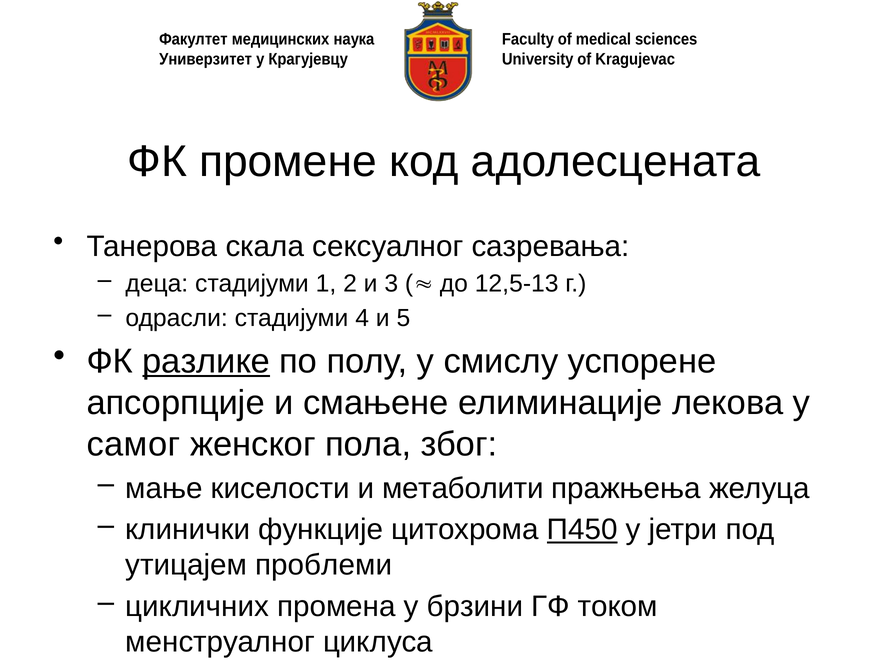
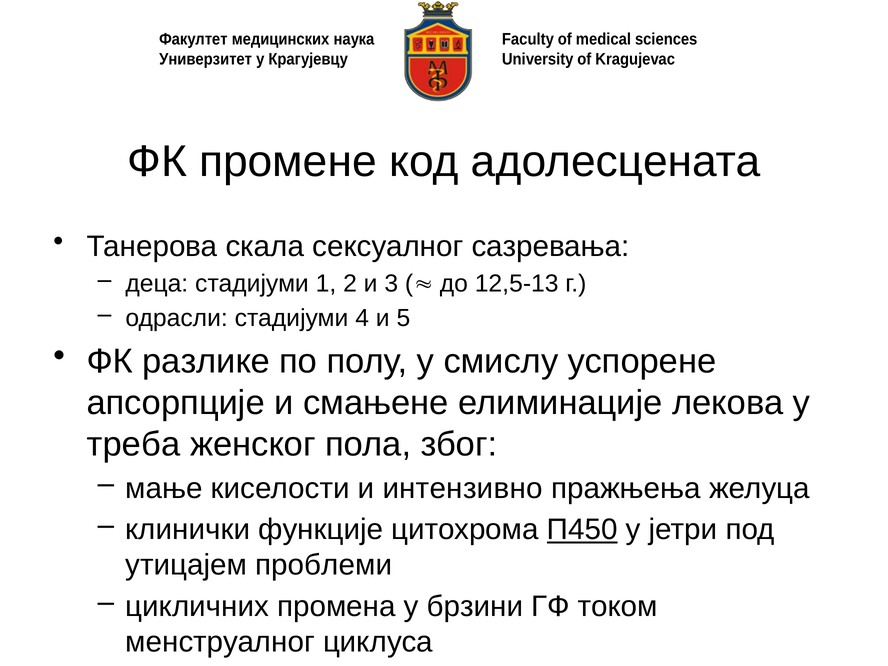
разлике underline: present -> none
самог: самог -> треба
метаболити: метаболити -> интензивно
